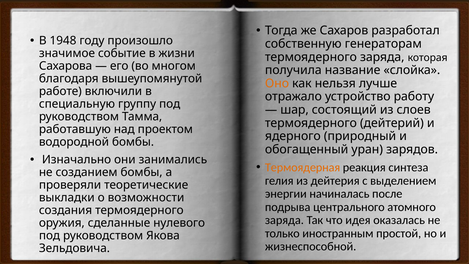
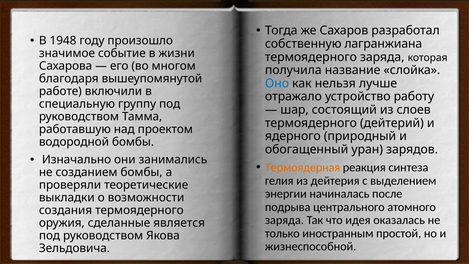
генераторам: генераторам -> лагранжиана
Оно colour: orange -> blue
нулевого: нулевого -> является
